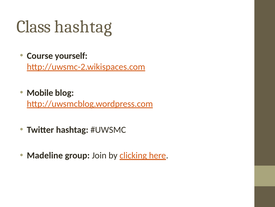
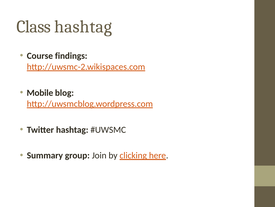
yourself: yourself -> findings
Madeline: Madeline -> Summary
